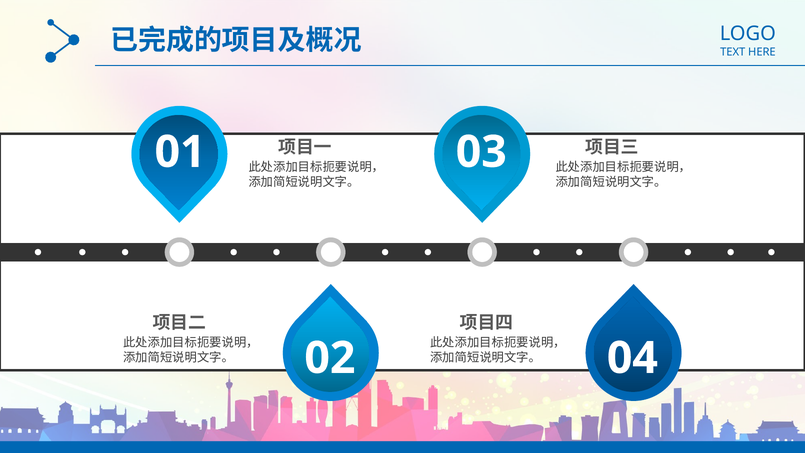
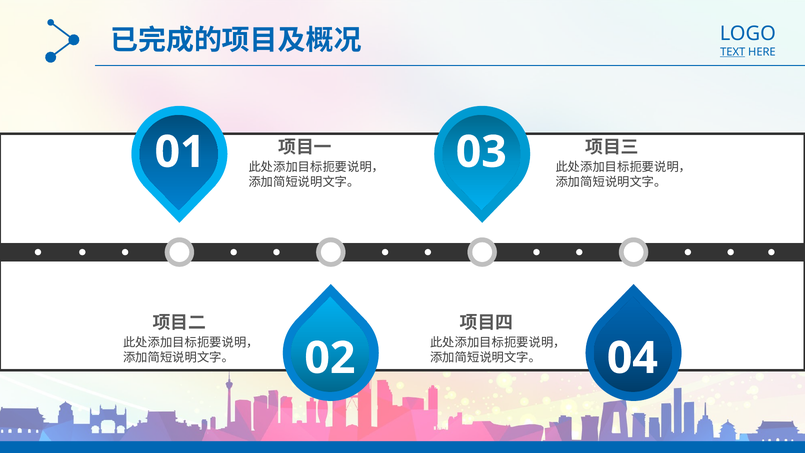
TEXT underline: none -> present
